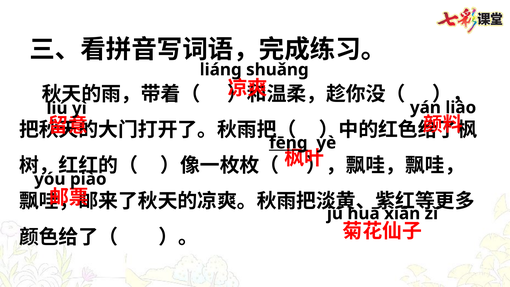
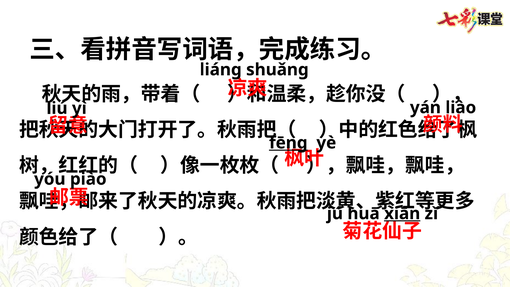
xiān underline: none -> present
